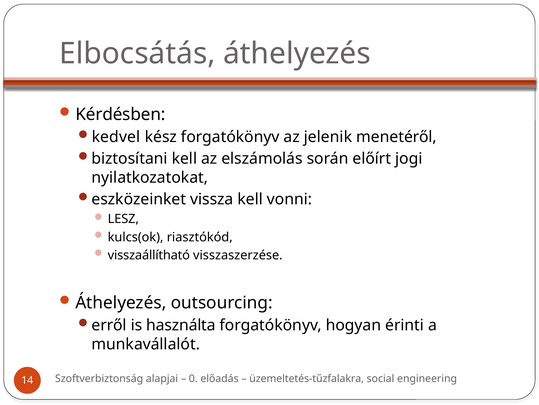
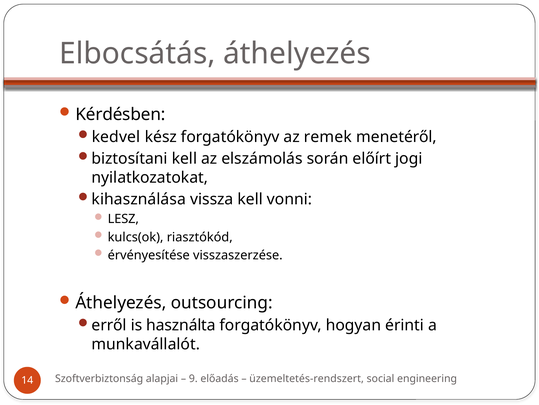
jelenik: jelenik -> remek
eszközeinket: eszközeinket -> kihasználása
visszaállítható: visszaállítható -> érvényesítése
0: 0 -> 9
üzemeltetés-tűzfalakra: üzemeltetés-tűzfalakra -> üzemeltetés-rendszert
